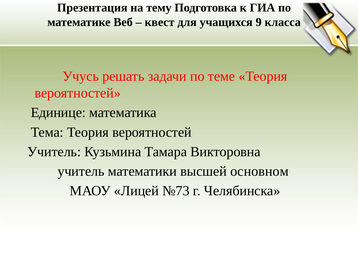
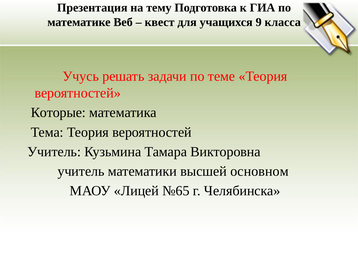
Единице: Единице -> Которые
№73: №73 -> №65
